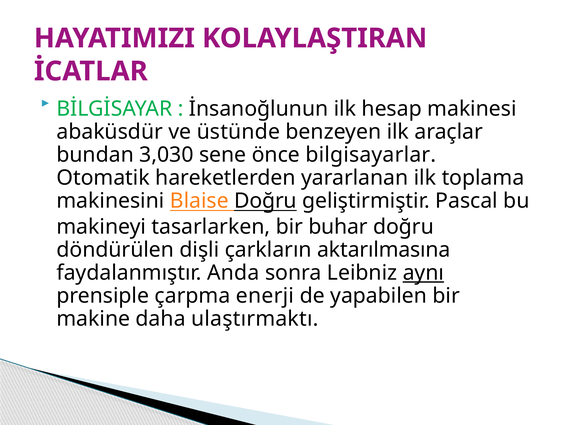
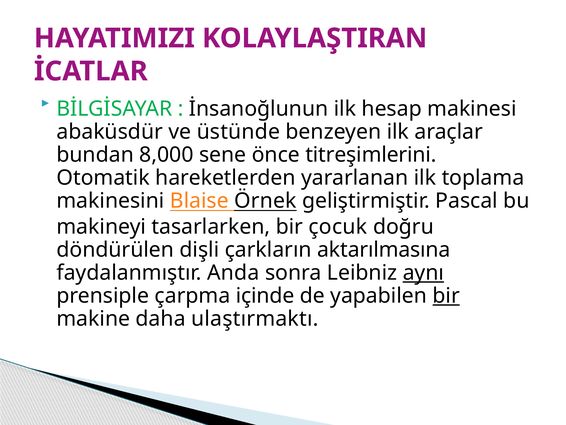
3,030: 3,030 -> 8,000
bilgisayarlar: bilgisayarlar -> titreşimlerini
Blaise Doğru: Doğru -> Örnek
buhar: buhar -> çocuk
enerji: enerji -> içinde
bir at (446, 295) underline: none -> present
